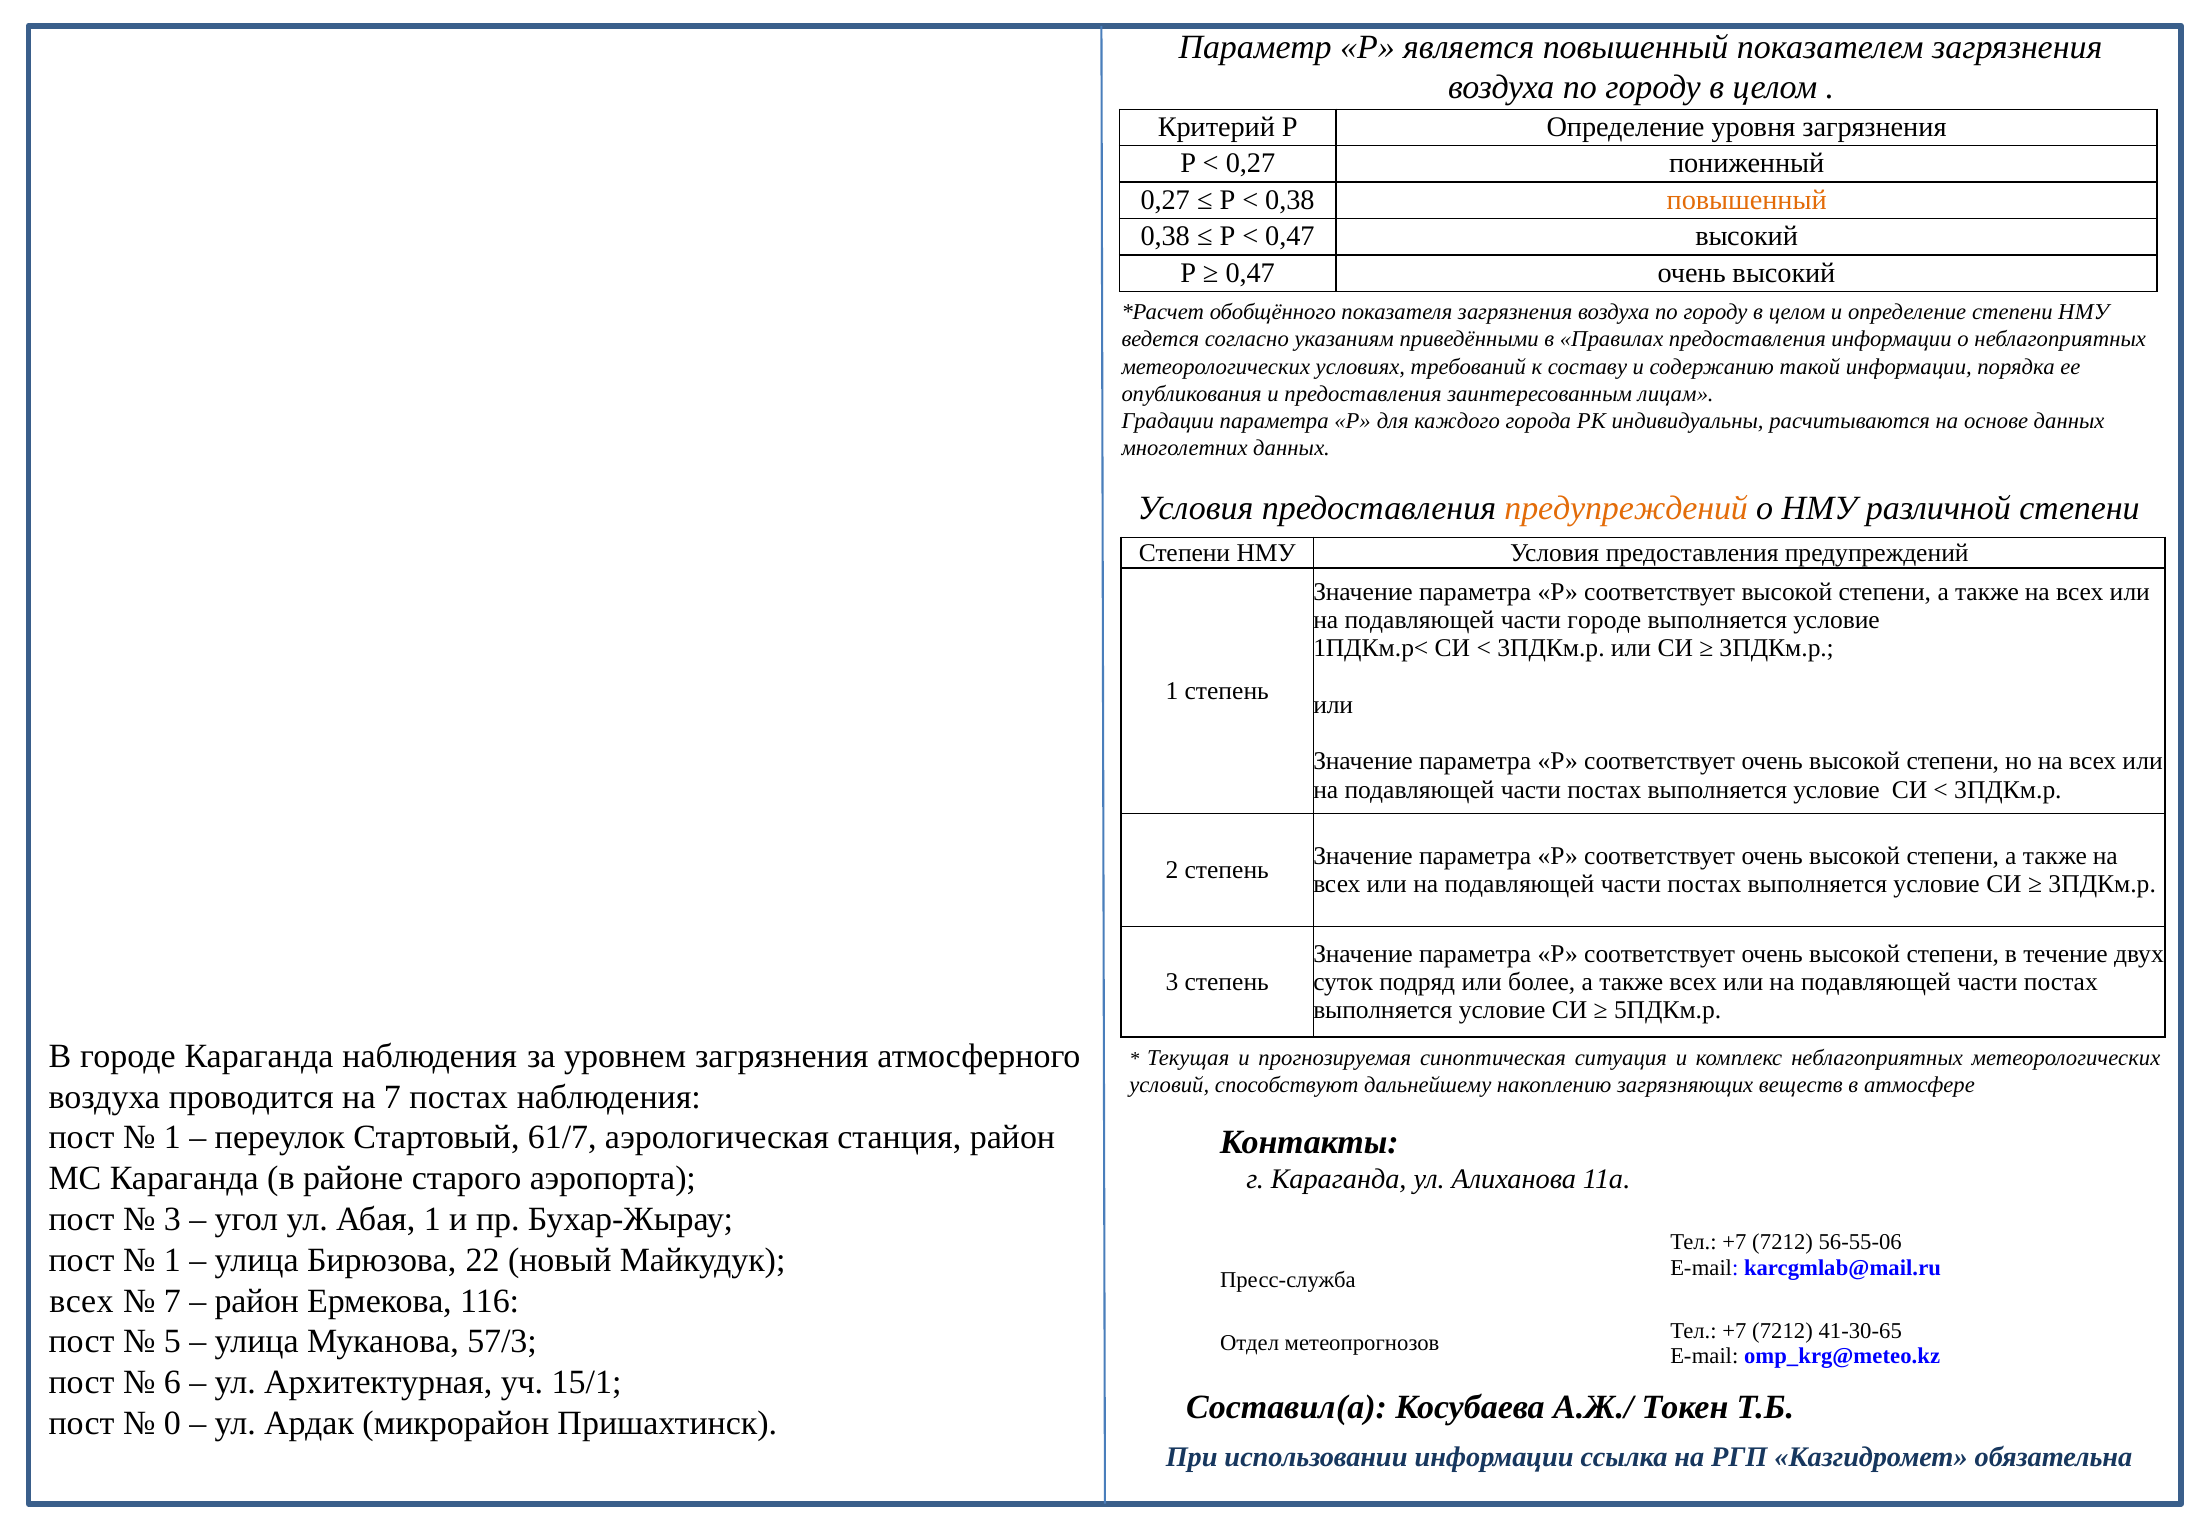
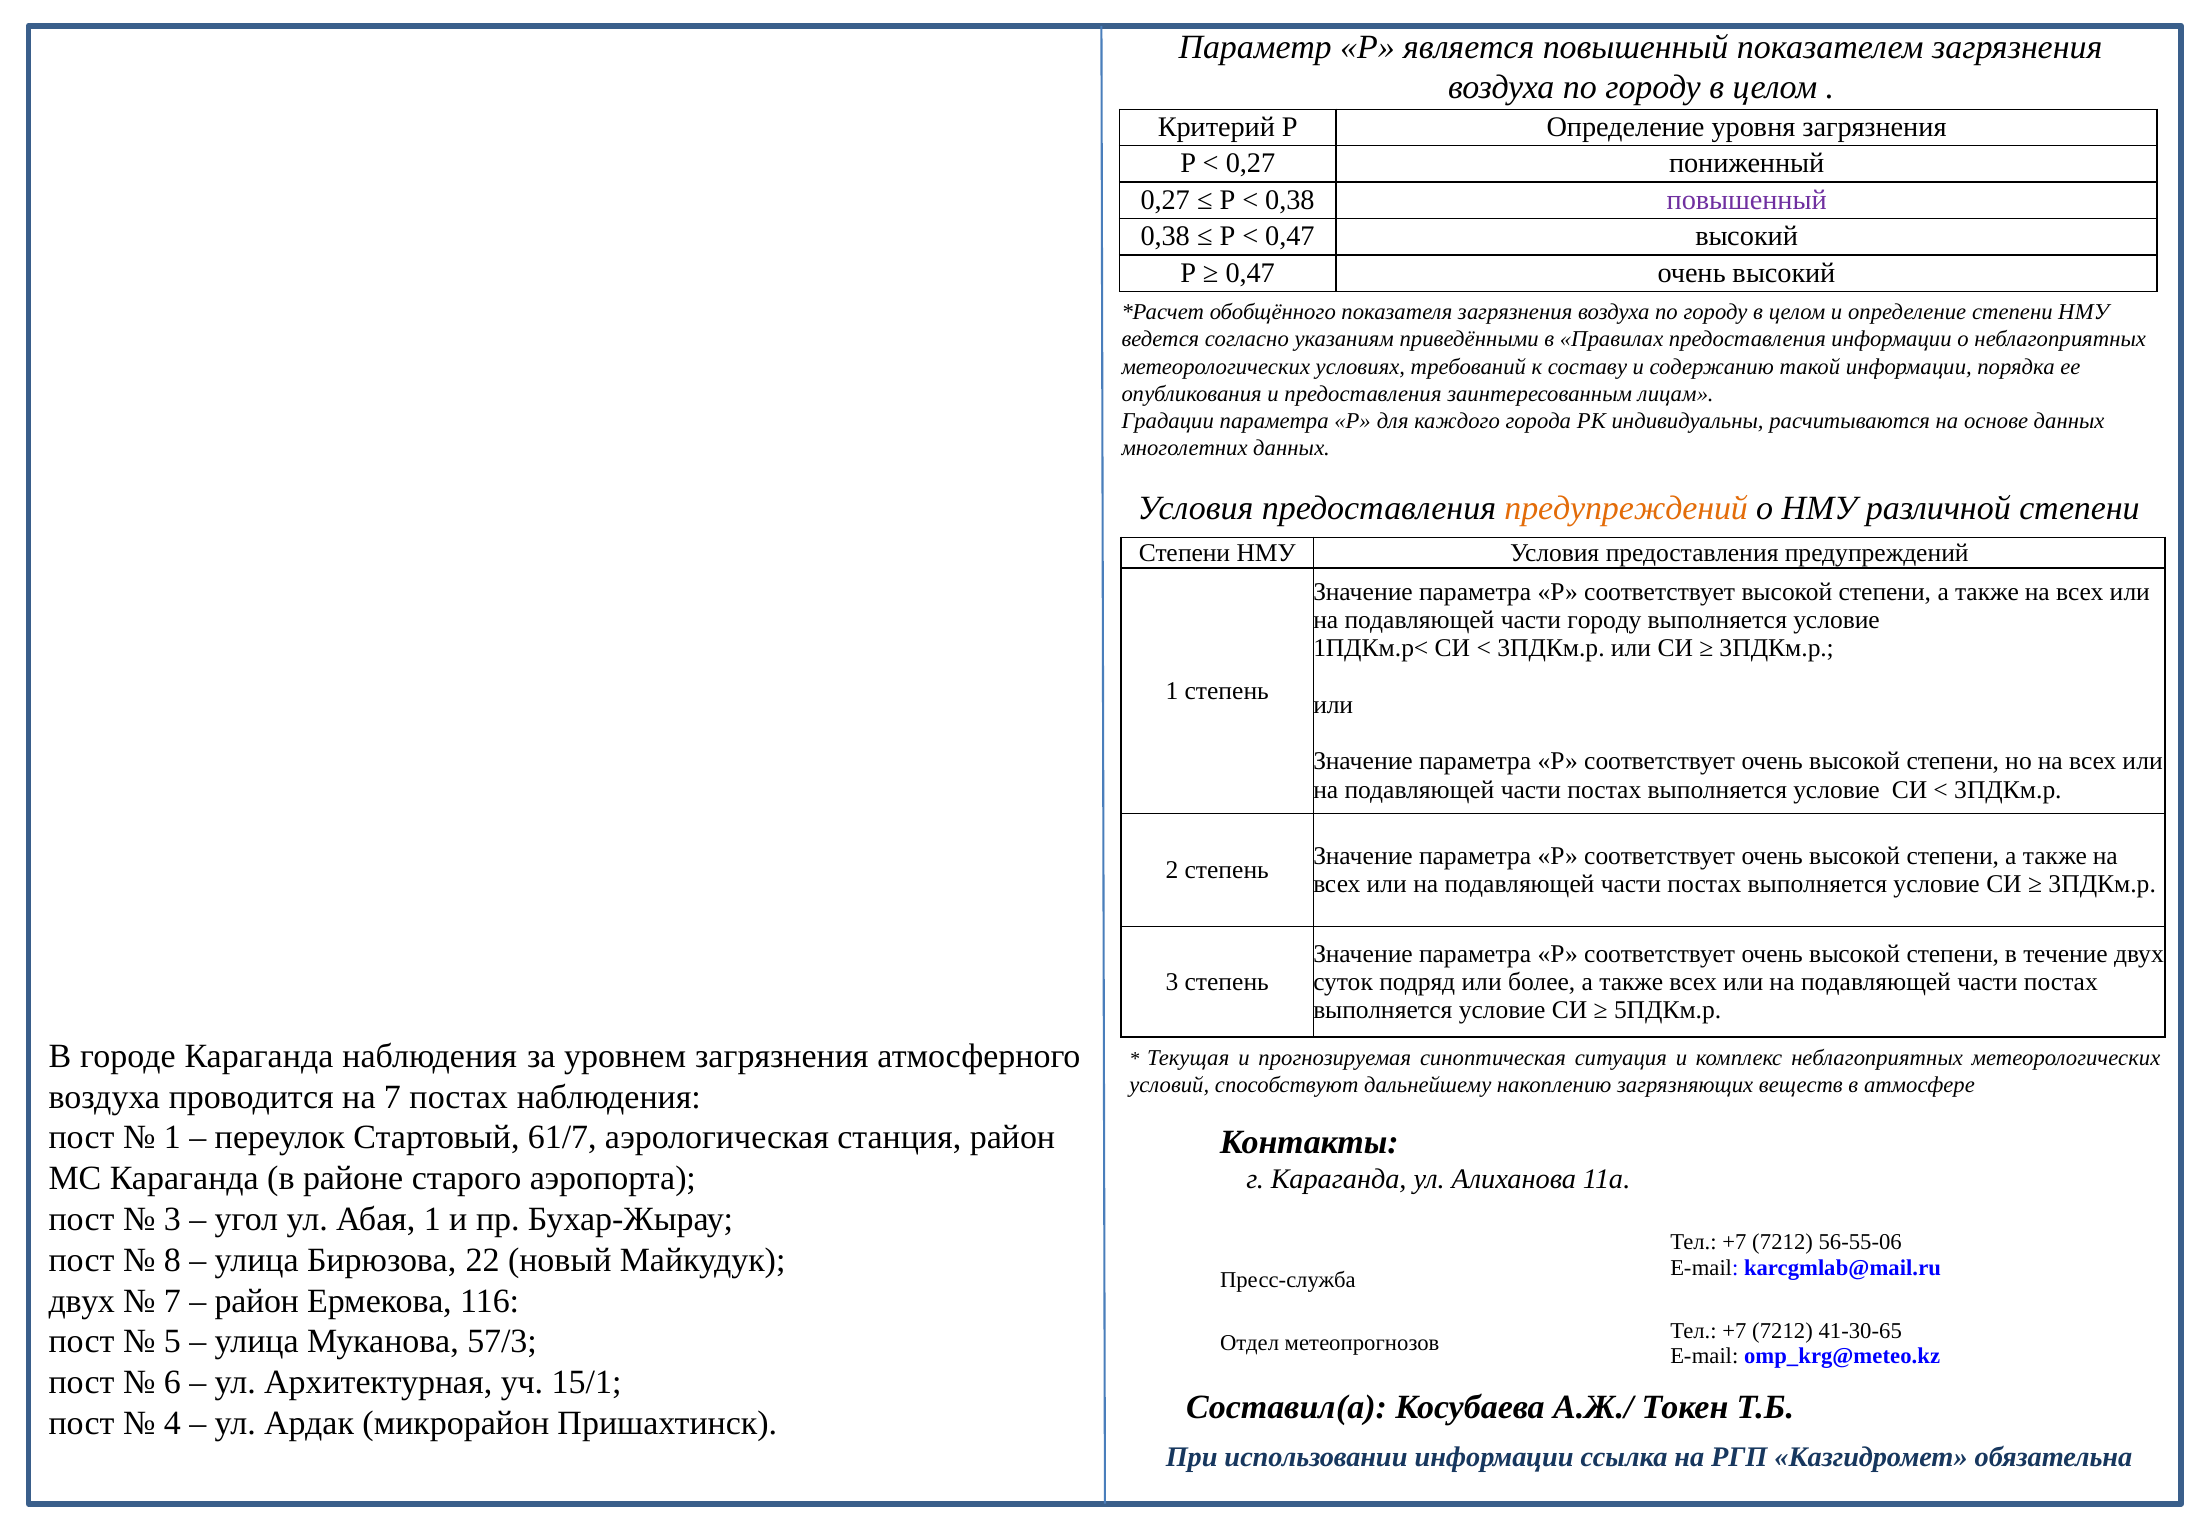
повышенный at (1747, 200) colour: orange -> purple
части городе: городе -> городу
1 at (172, 1260): 1 -> 8
всех at (81, 1301): всех -> двух
0: 0 -> 4
